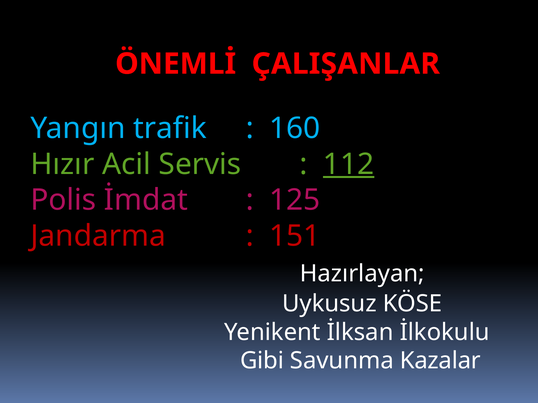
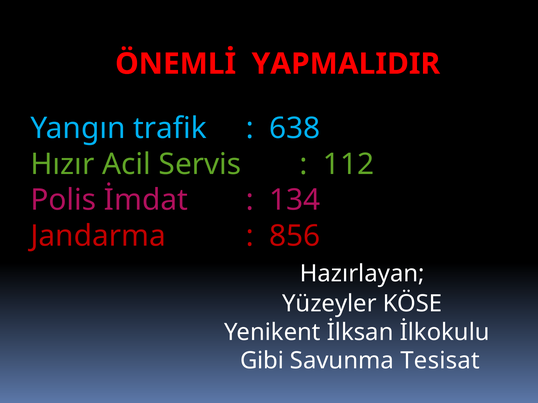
ÇALIŞANLAR: ÇALIŞANLAR -> YAPMALIDIR
160: 160 -> 638
112 underline: present -> none
125: 125 -> 134
151: 151 -> 856
Uykusuz: Uykusuz -> Yüzeyler
Kazalar: Kazalar -> Tesisat
